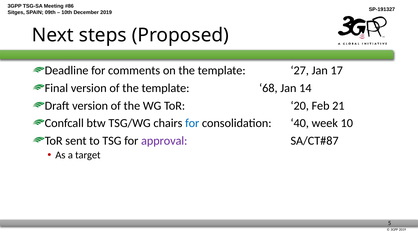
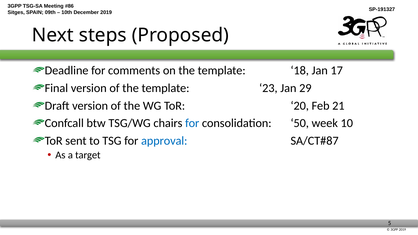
27: 27 -> 18
68: 68 -> 23
14: 14 -> 29
40: 40 -> 50
approval colour: purple -> blue
